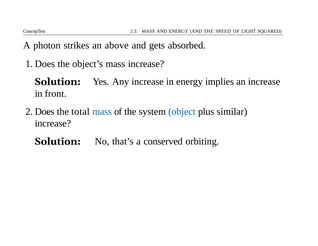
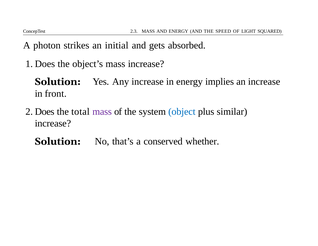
above: above -> initial
mass at (102, 112) colour: blue -> purple
orbiting: orbiting -> whether
